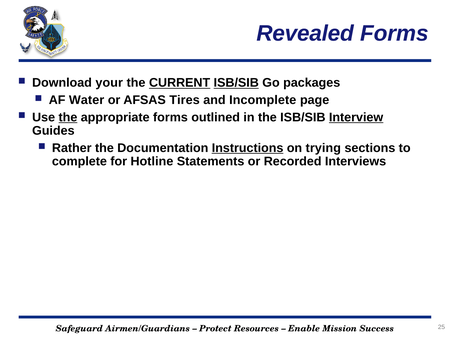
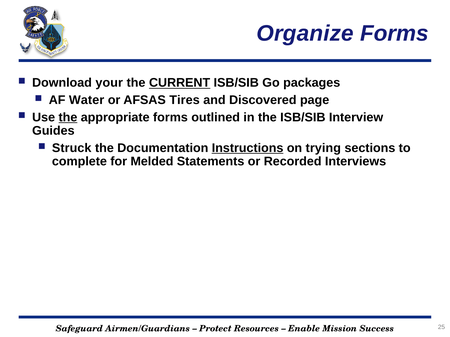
Revealed: Revealed -> Organize
ISB/SIB at (236, 83) underline: present -> none
Incomplete: Incomplete -> Discovered
Interview underline: present -> none
Rather: Rather -> Struck
Hotline: Hotline -> Melded
